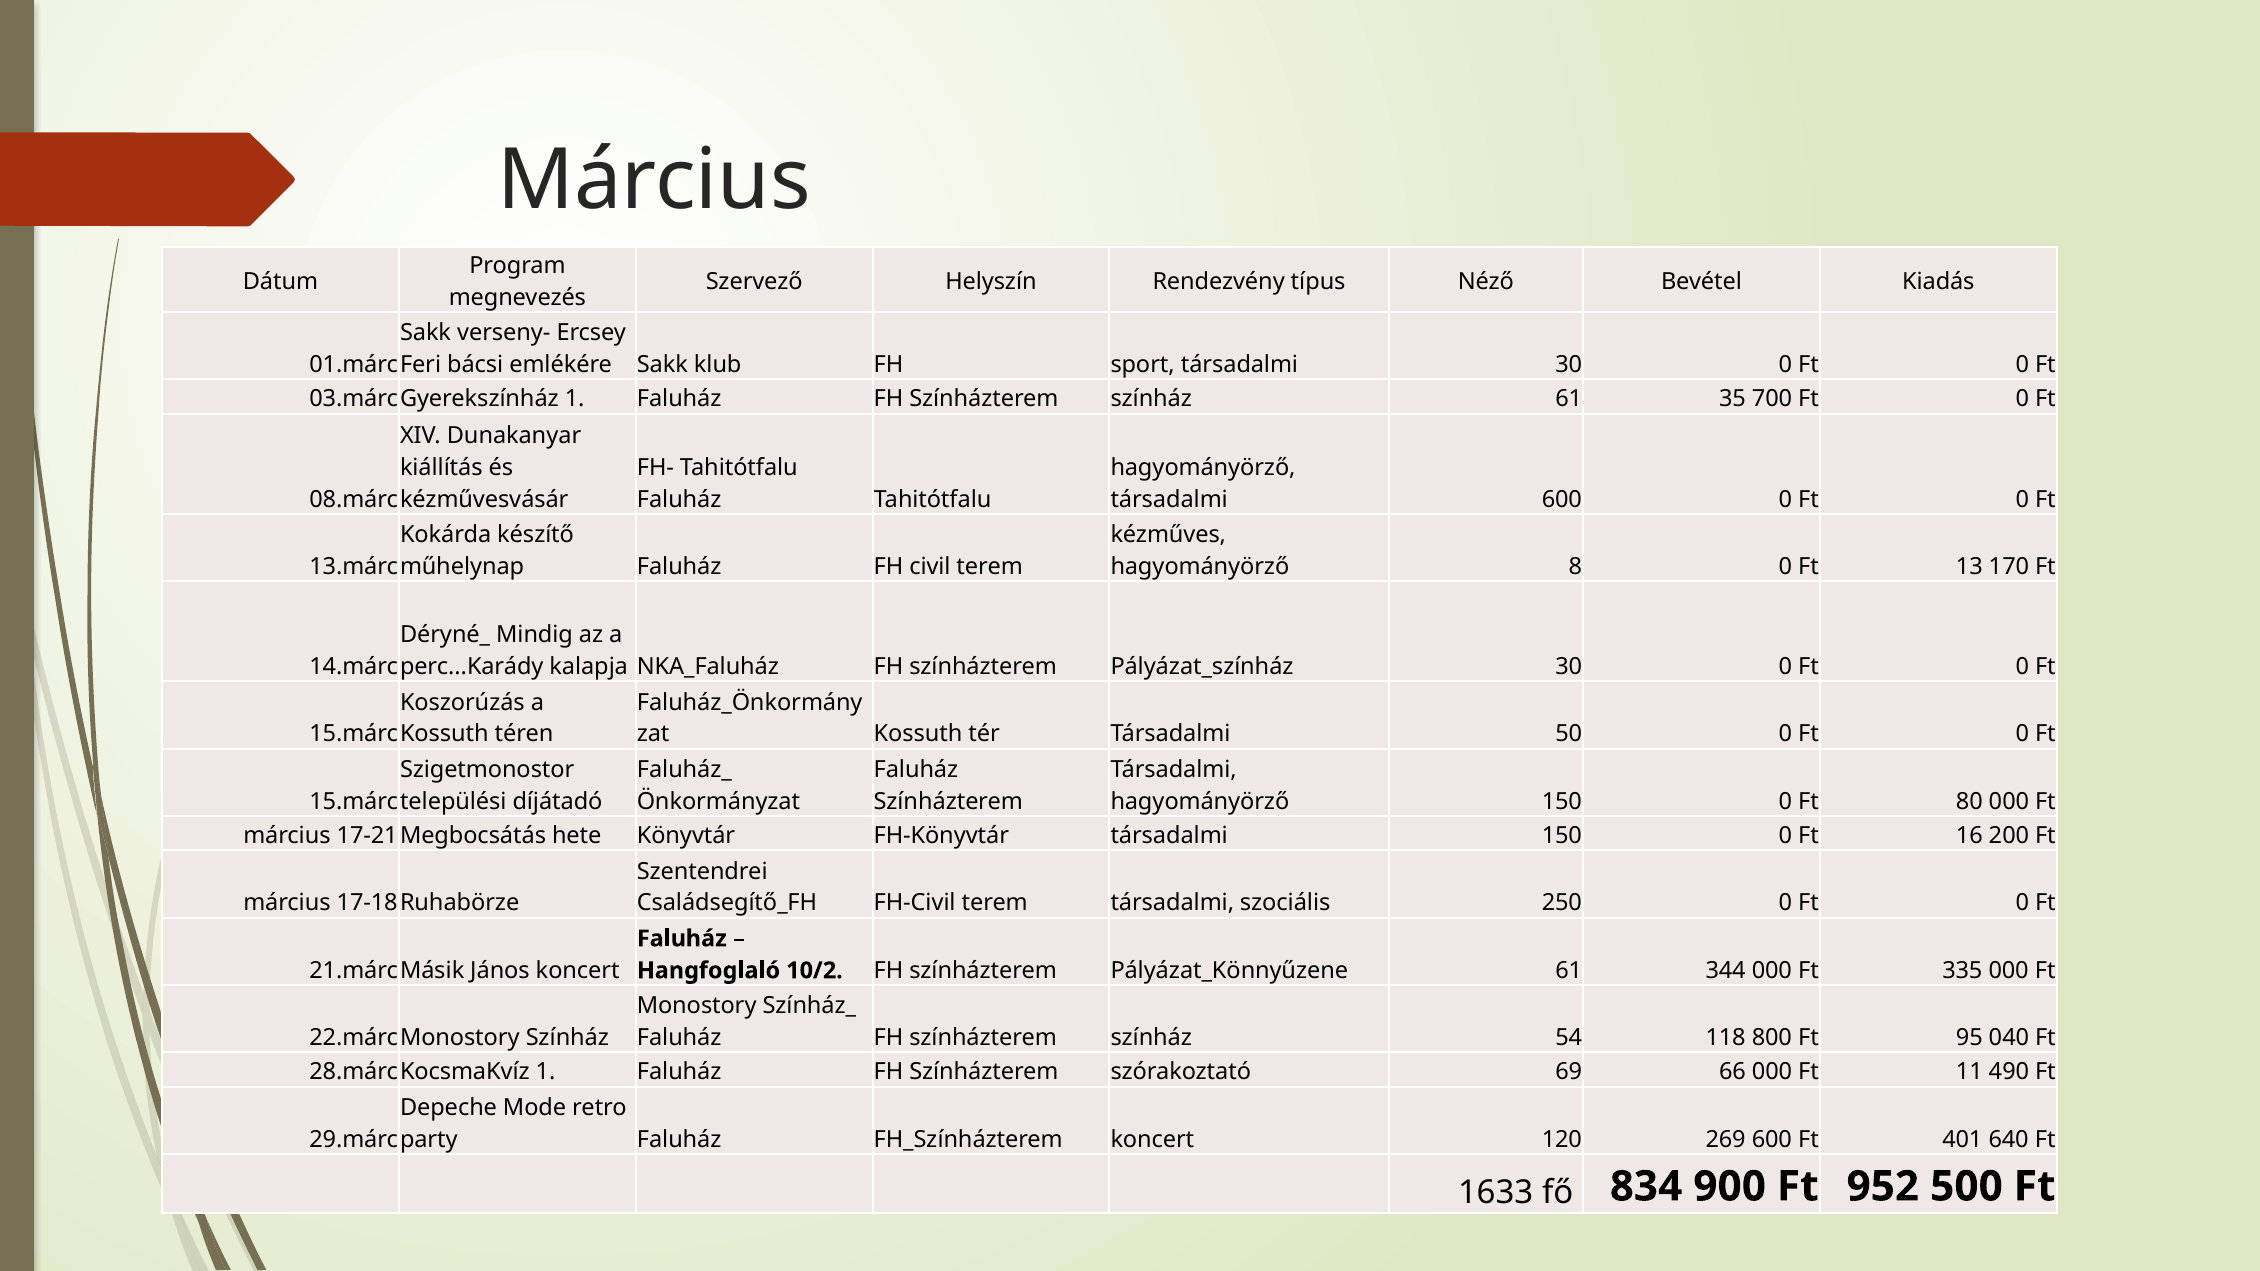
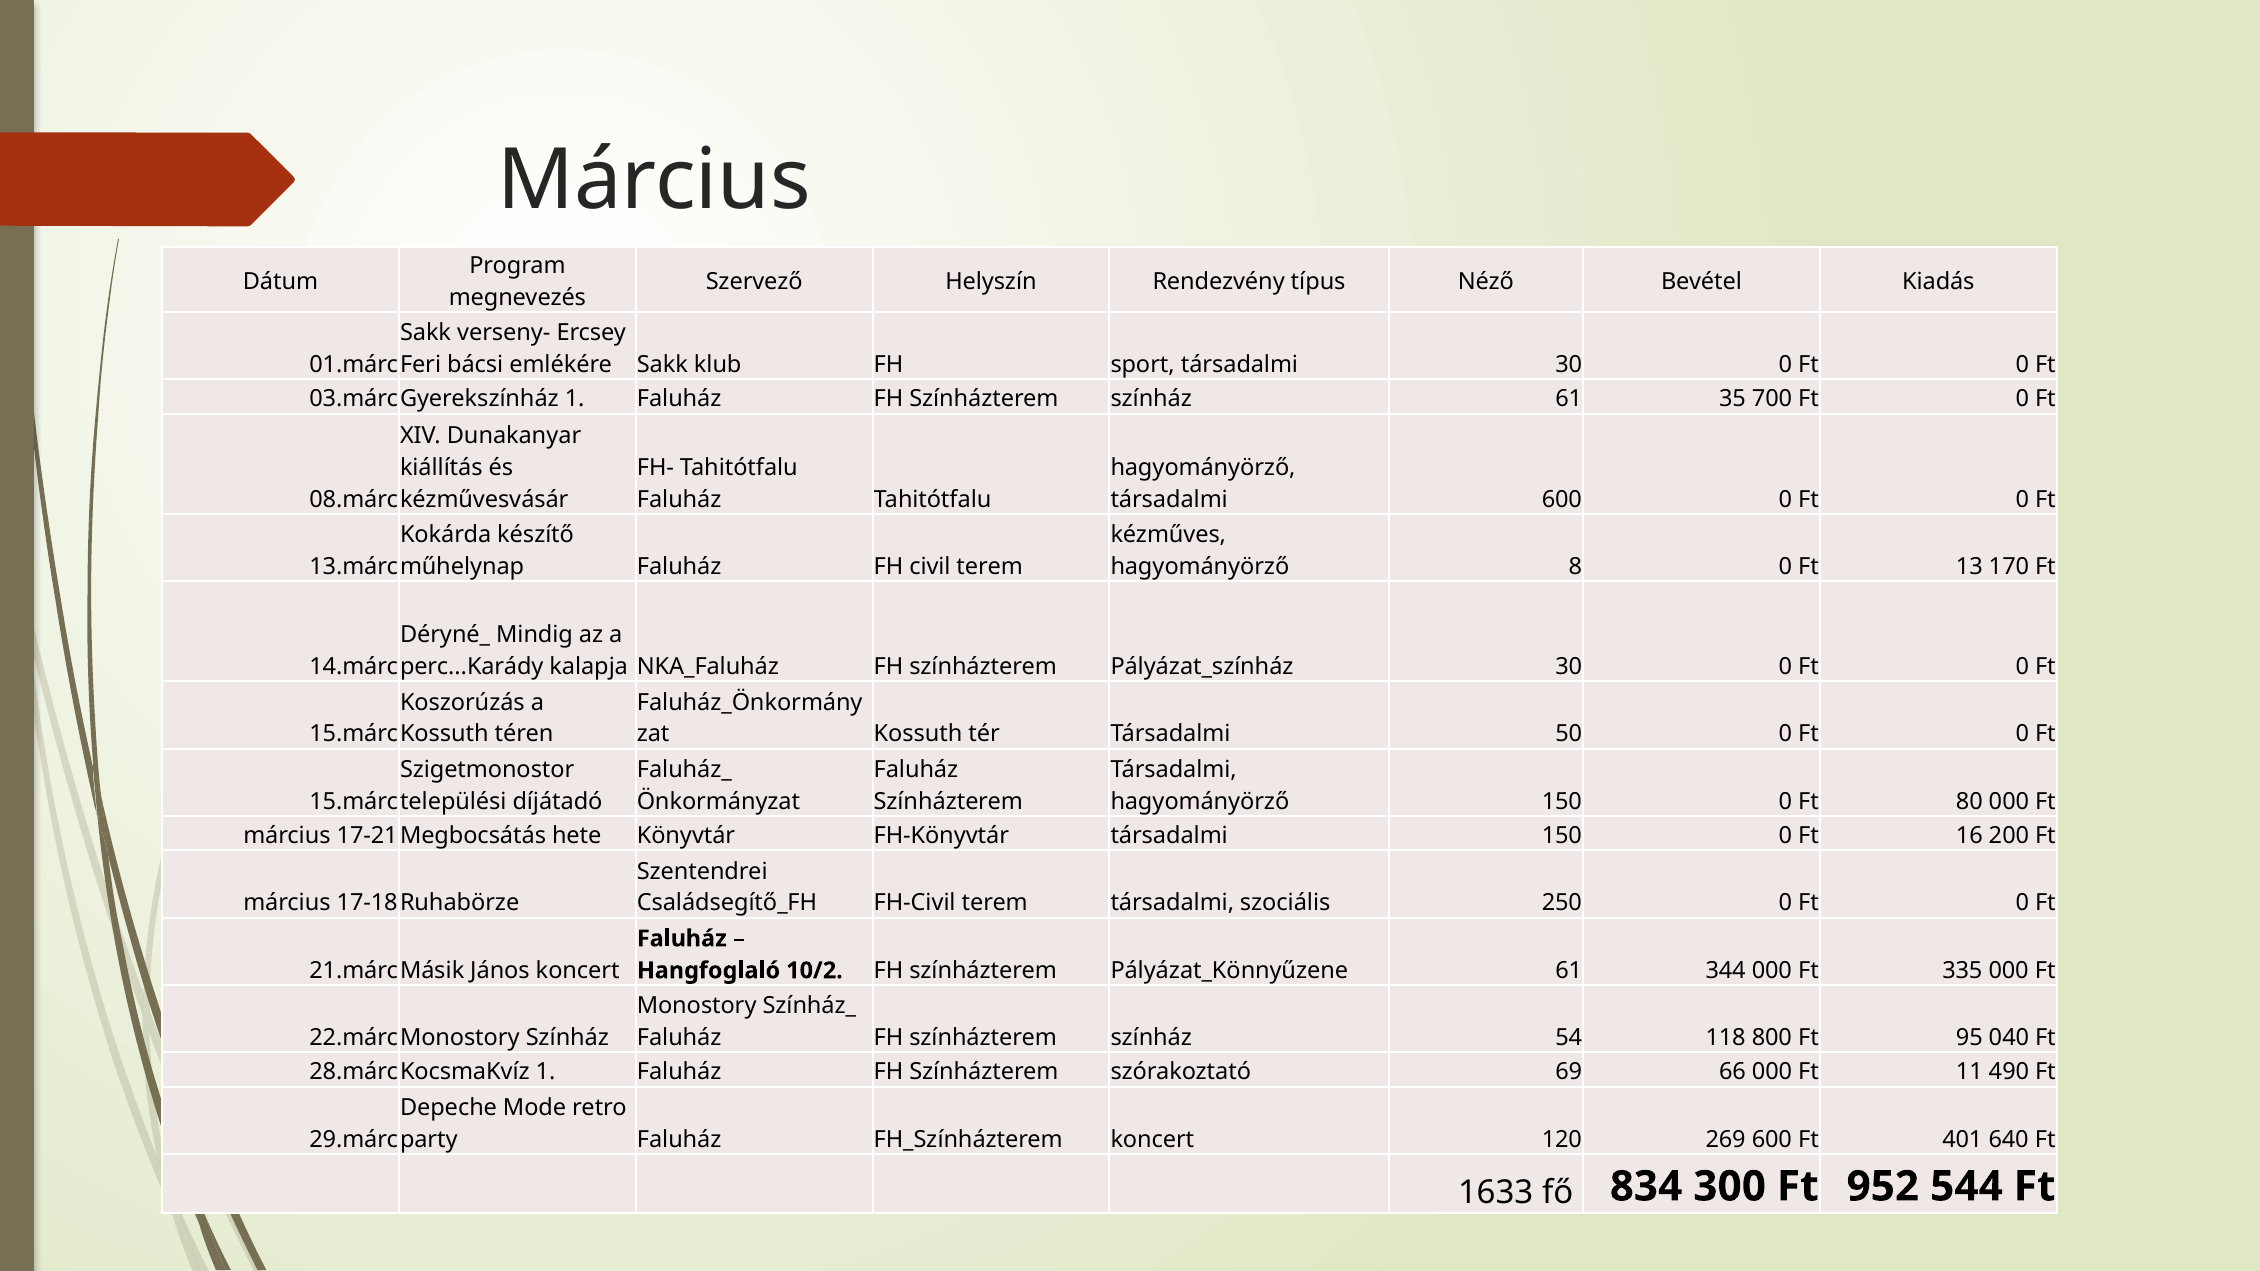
900: 900 -> 300
500: 500 -> 544
